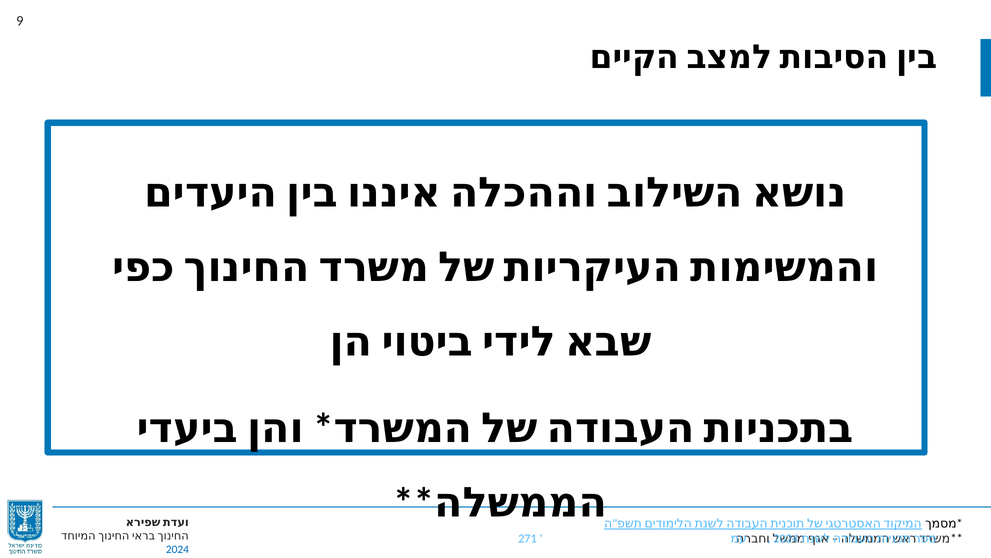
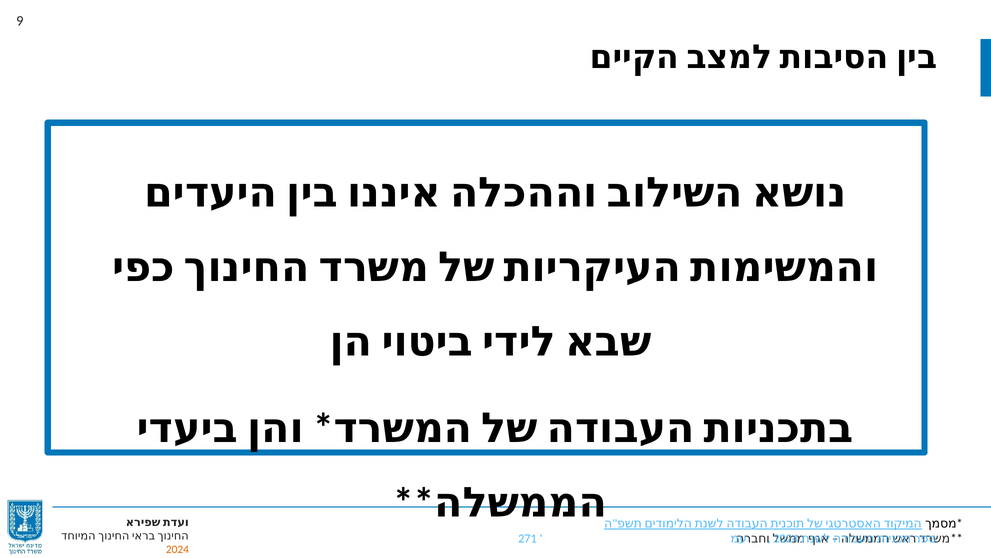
2024 at (177, 549) colour: blue -> orange
